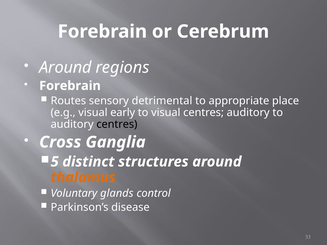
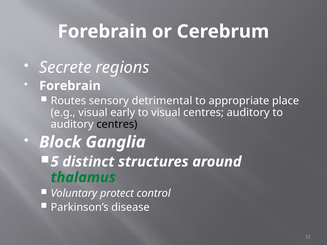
Around at (65, 68): Around -> Secrete
Cross: Cross -> Block
thalamus colour: orange -> green
glands: glands -> protect
